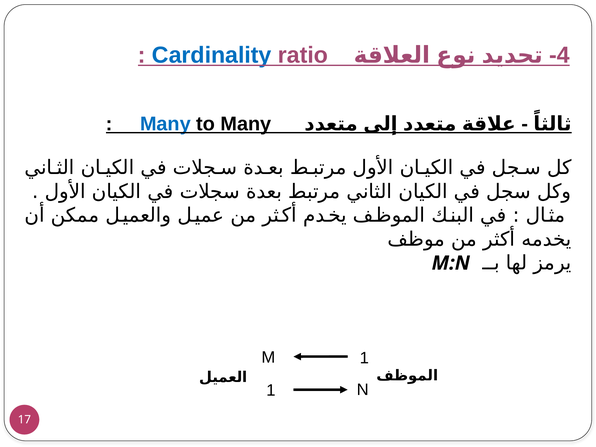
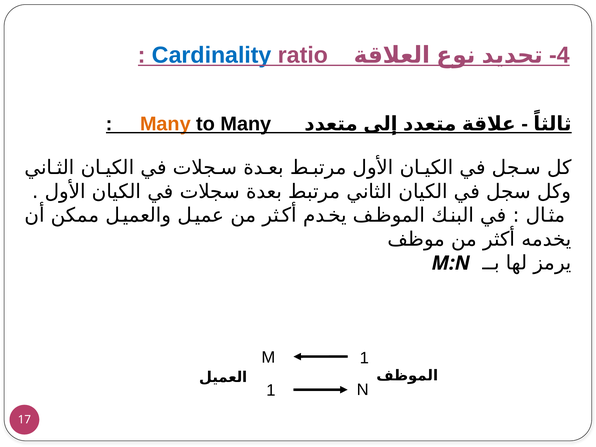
Many at (165, 124) colour: blue -> orange
